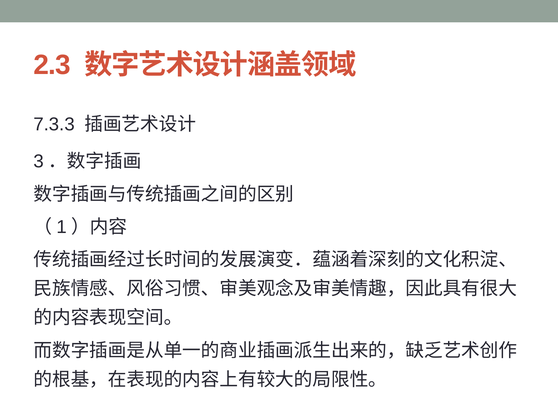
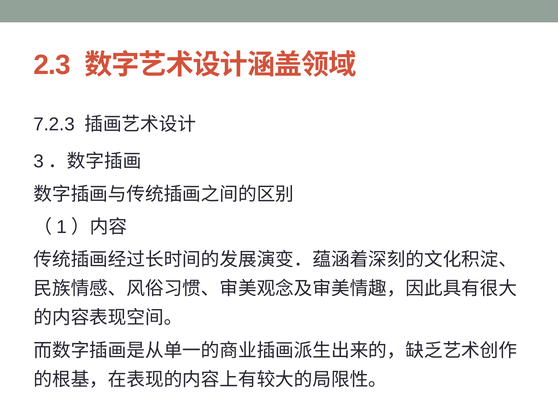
7.3.3: 7.3.3 -> 7.2.3
